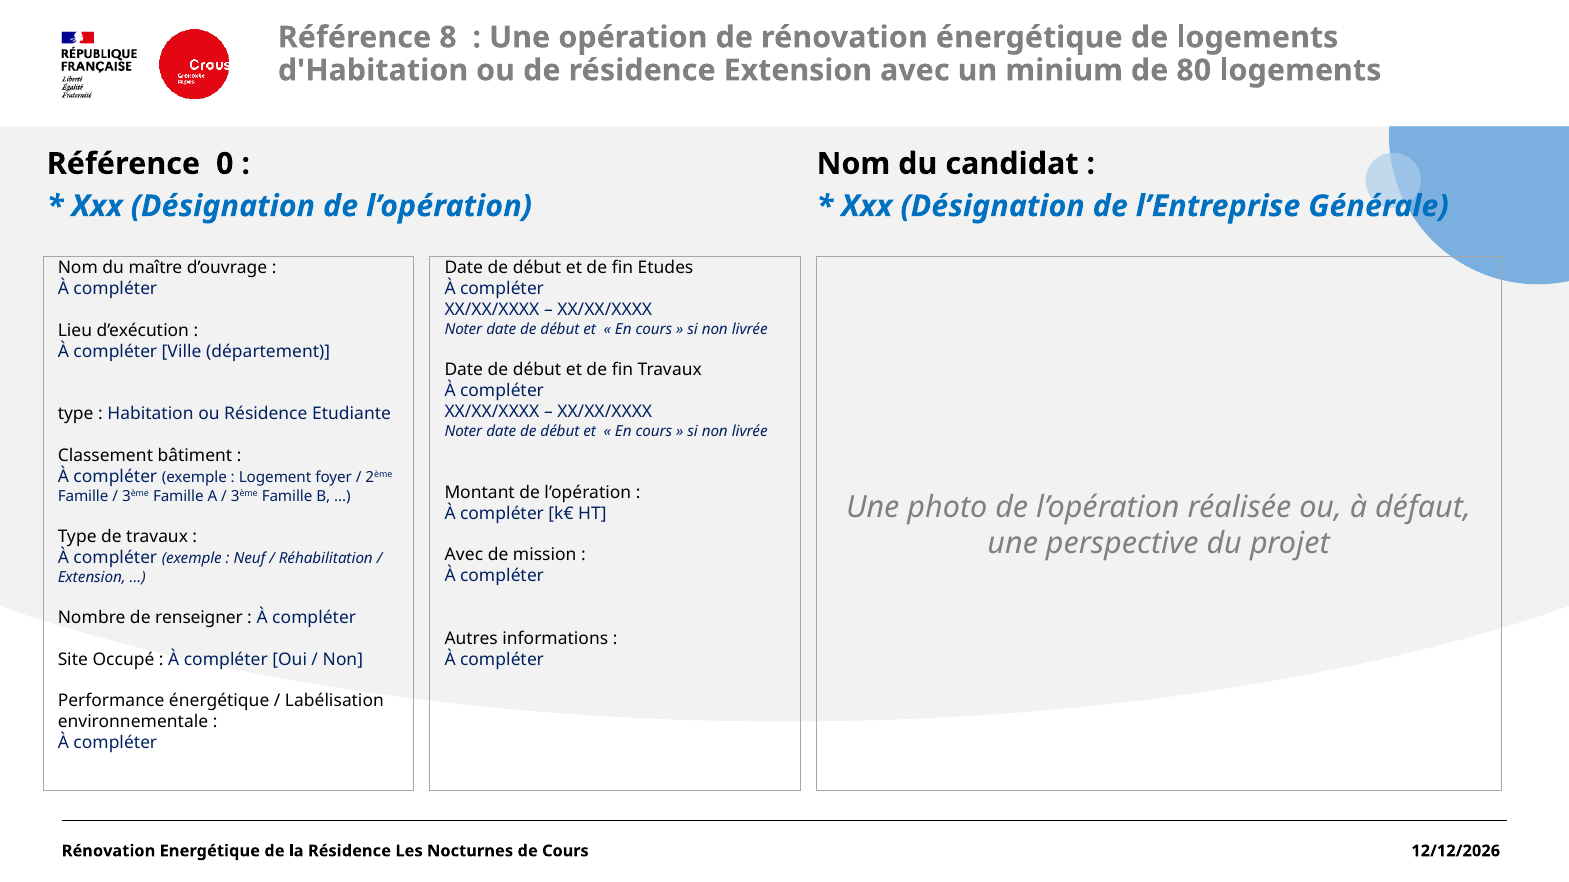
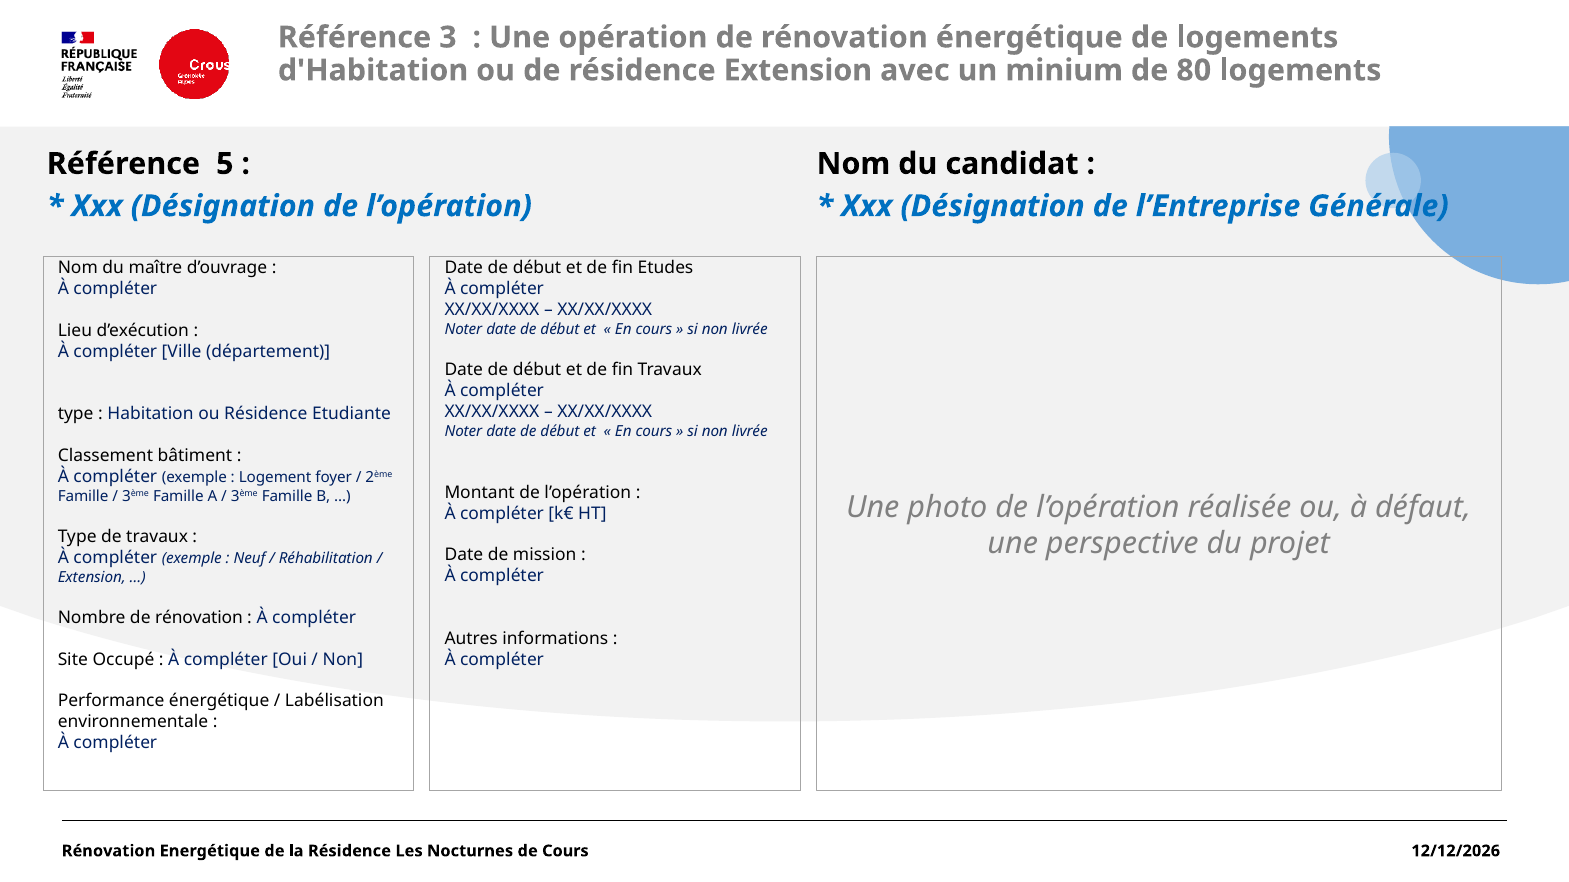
8: 8 -> 3
0: 0 -> 5
Avec at (464, 555): Avec -> Date
Nombre de renseigner: renseigner -> rénovation
